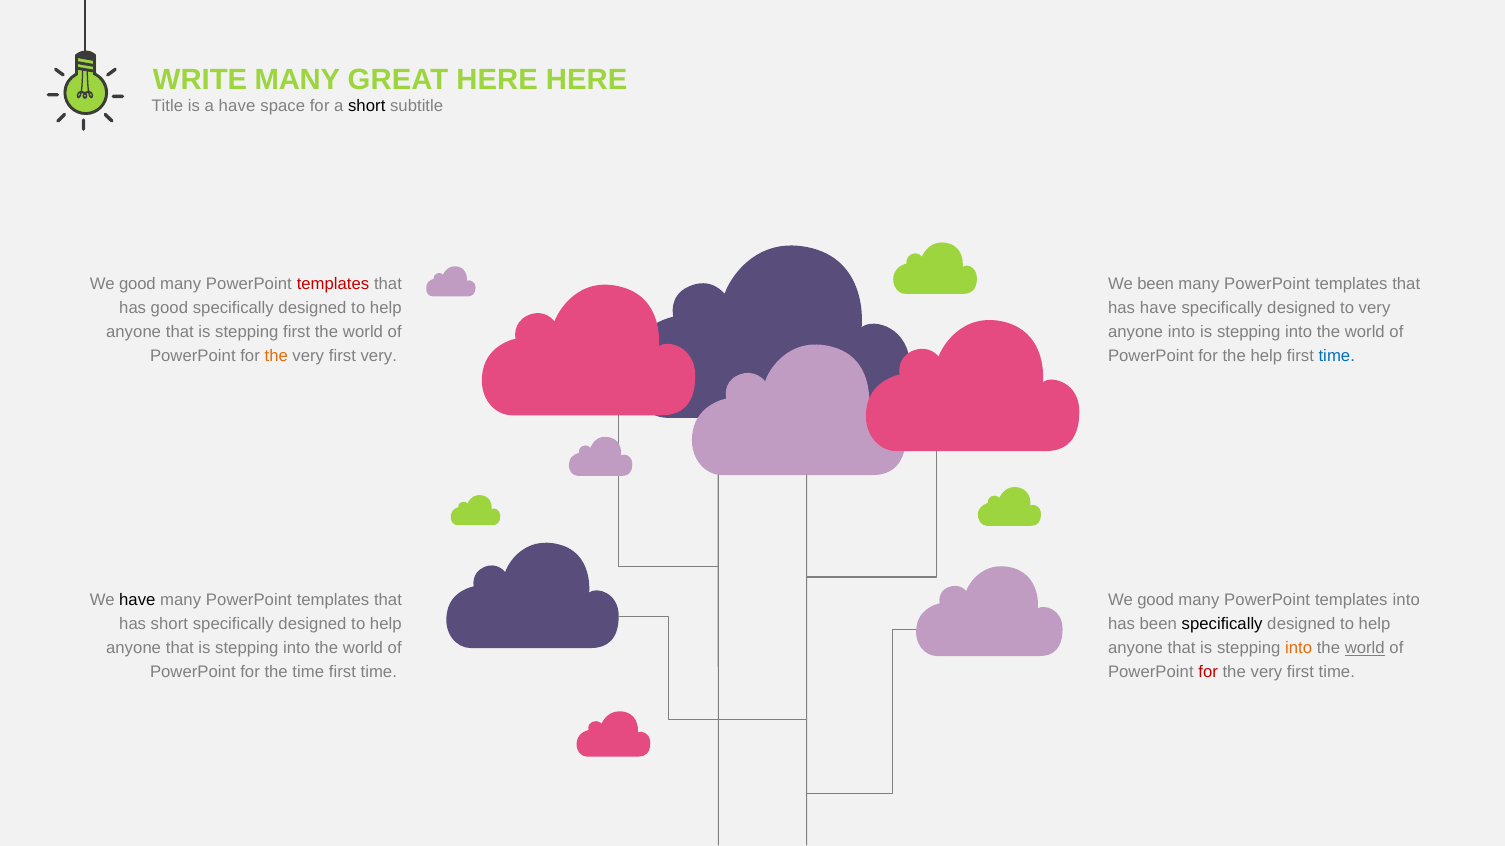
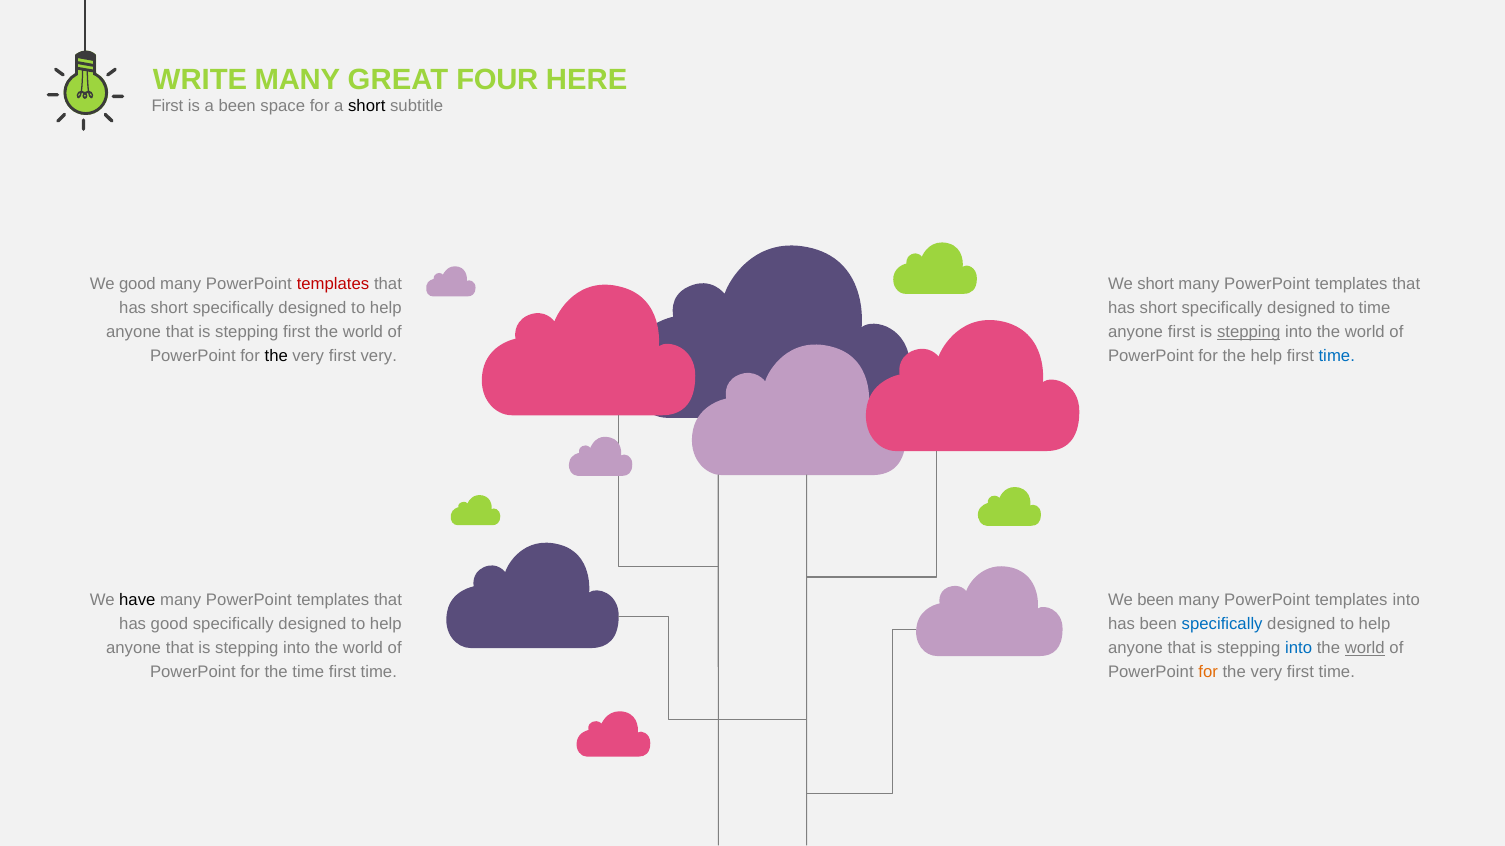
GREAT HERE: HERE -> FOUR
Title at (167, 106): Title -> First
a have: have -> been
We been: been -> short
good at (169, 308): good -> short
have at (1158, 308): have -> short
to very: very -> time
anyone into: into -> first
stepping at (1249, 332) underline: none -> present
the at (276, 356) colour: orange -> black
good at (1156, 600): good -> been
has short: short -> good
specifically at (1222, 624) colour: black -> blue
into at (1299, 648) colour: orange -> blue
for at (1208, 672) colour: red -> orange
